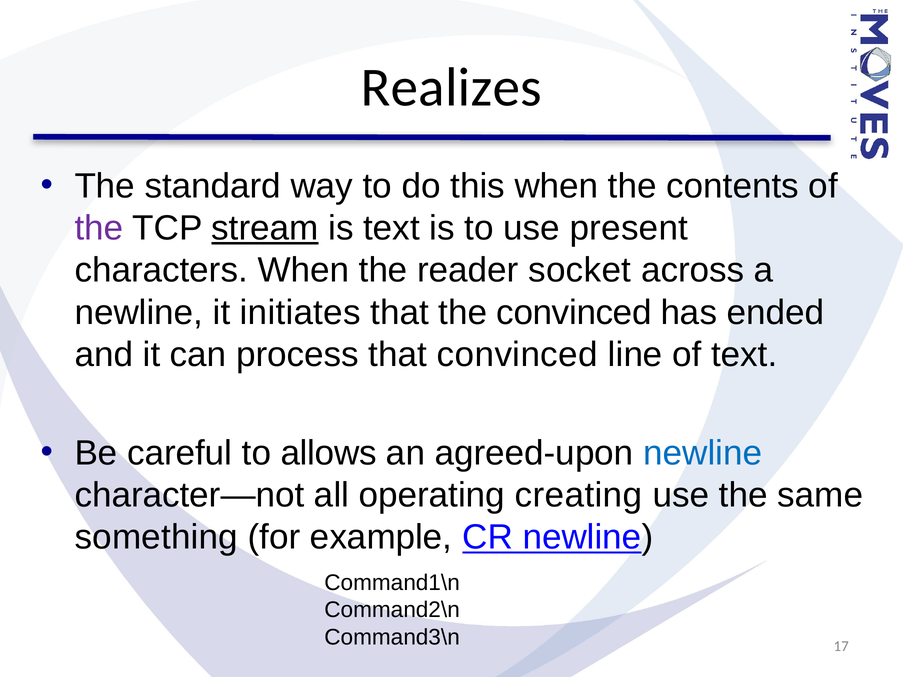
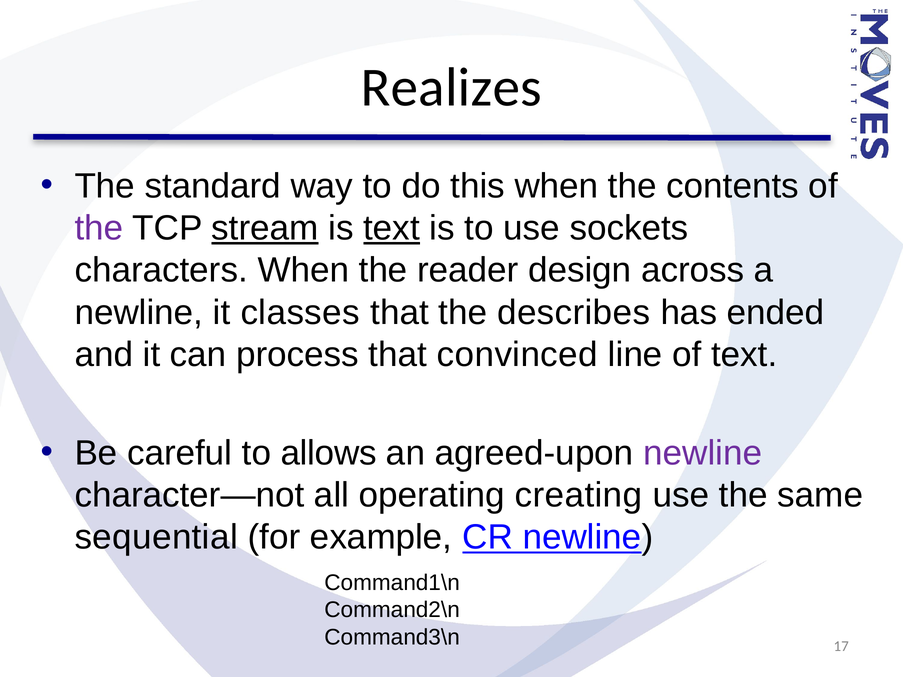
text at (392, 228) underline: none -> present
present: present -> sockets
socket: socket -> design
initiates: initiates -> classes
the convinced: convinced -> describes
newline at (703, 453) colour: blue -> purple
something: something -> sequential
